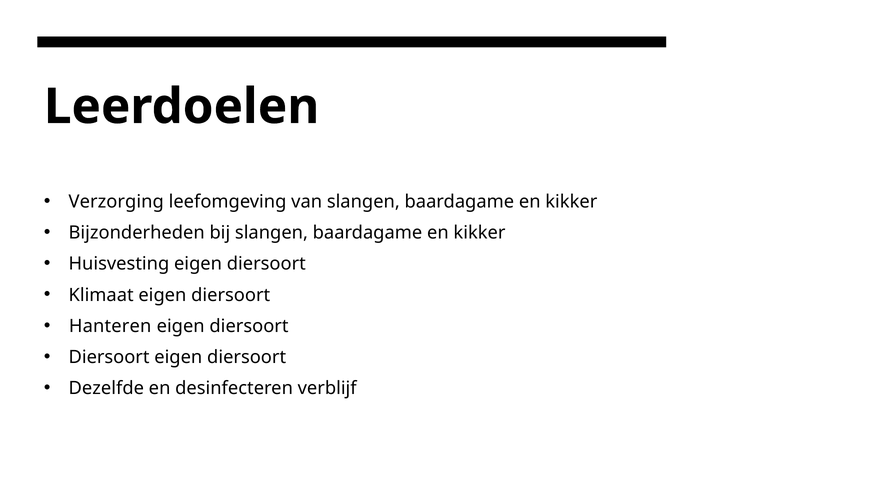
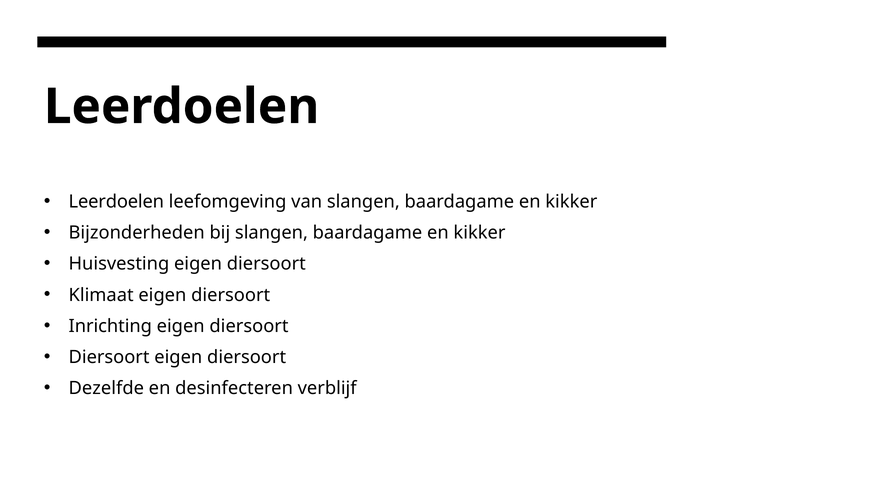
Verzorging at (116, 201): Verzorging -> Leerdoelen
Hanteren: Hanteren -> Inrichting
